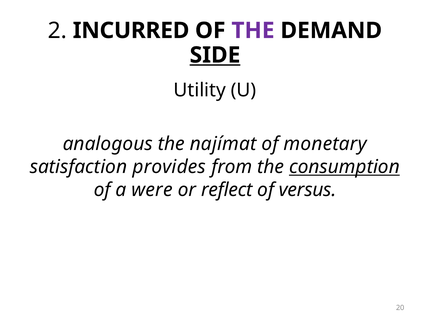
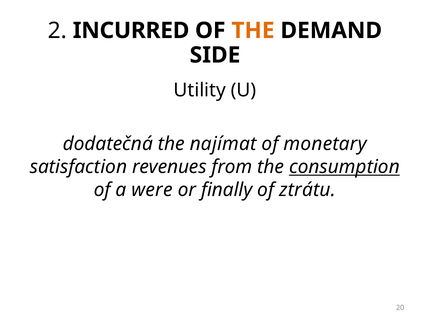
THE at (253, 30) colour: purple -> orange
SIDE underline: present -> none
analogous: analogous -> dodatečná
provides: provides -> revenues
reflect: reflect -> finally
versus: versus -> ztrátu
